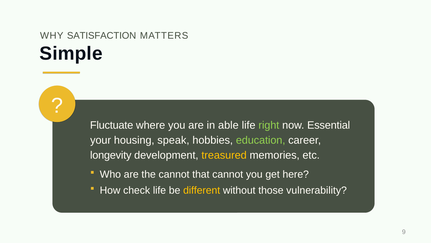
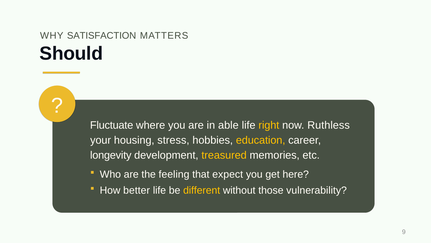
Simple: Simple -> Should
right colour: light green -> yellow
Essential: Essential -> Ruthless
speak: speak -> stress
education colour: light green -> yellow
the cannot: cannot -> feeling
that cannot: cannot -> expect
check: check -> better
